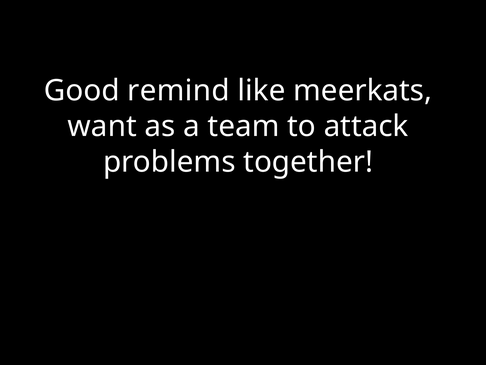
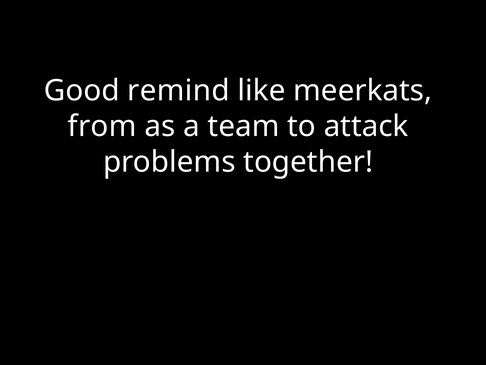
want: want -> from
